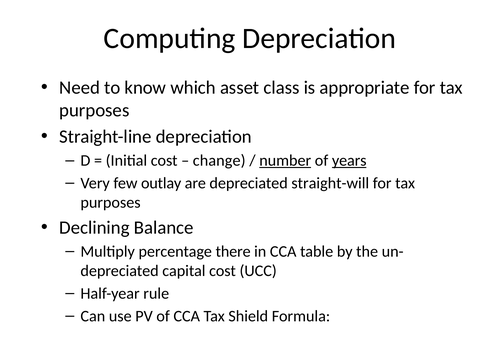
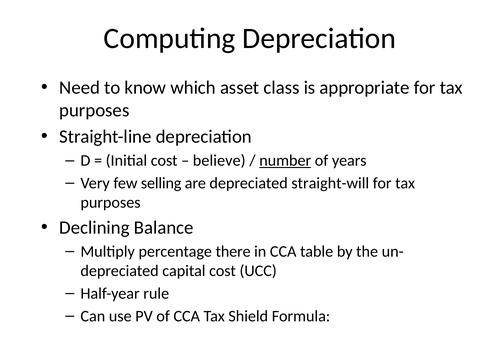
change: change -> believe
years underline: present -> none
outlay: outlay -> selling
